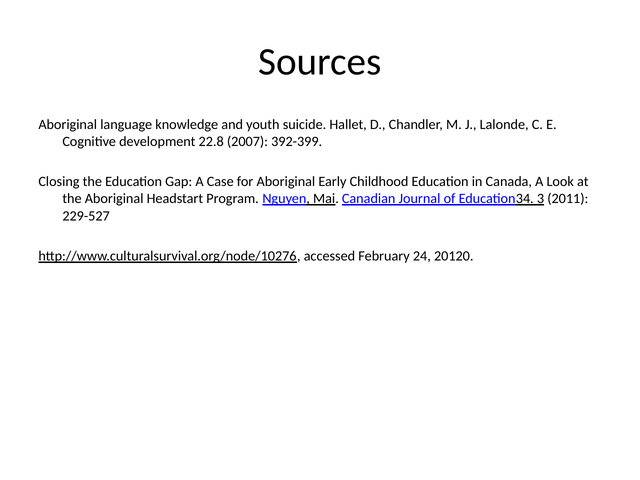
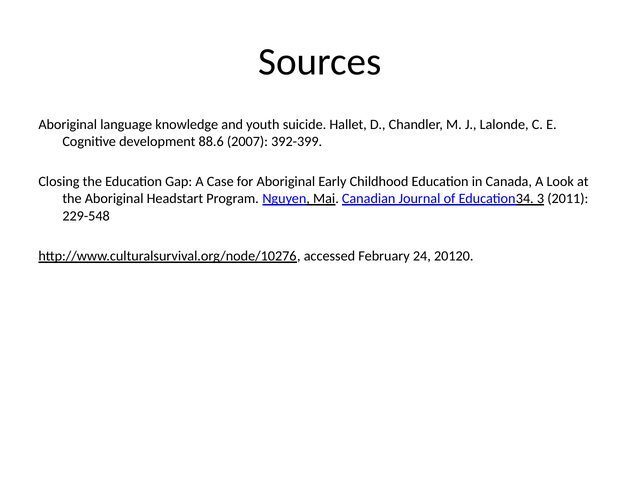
22.8: 22.8 -> 88.6
229-527: 229-527 -> 229-548
